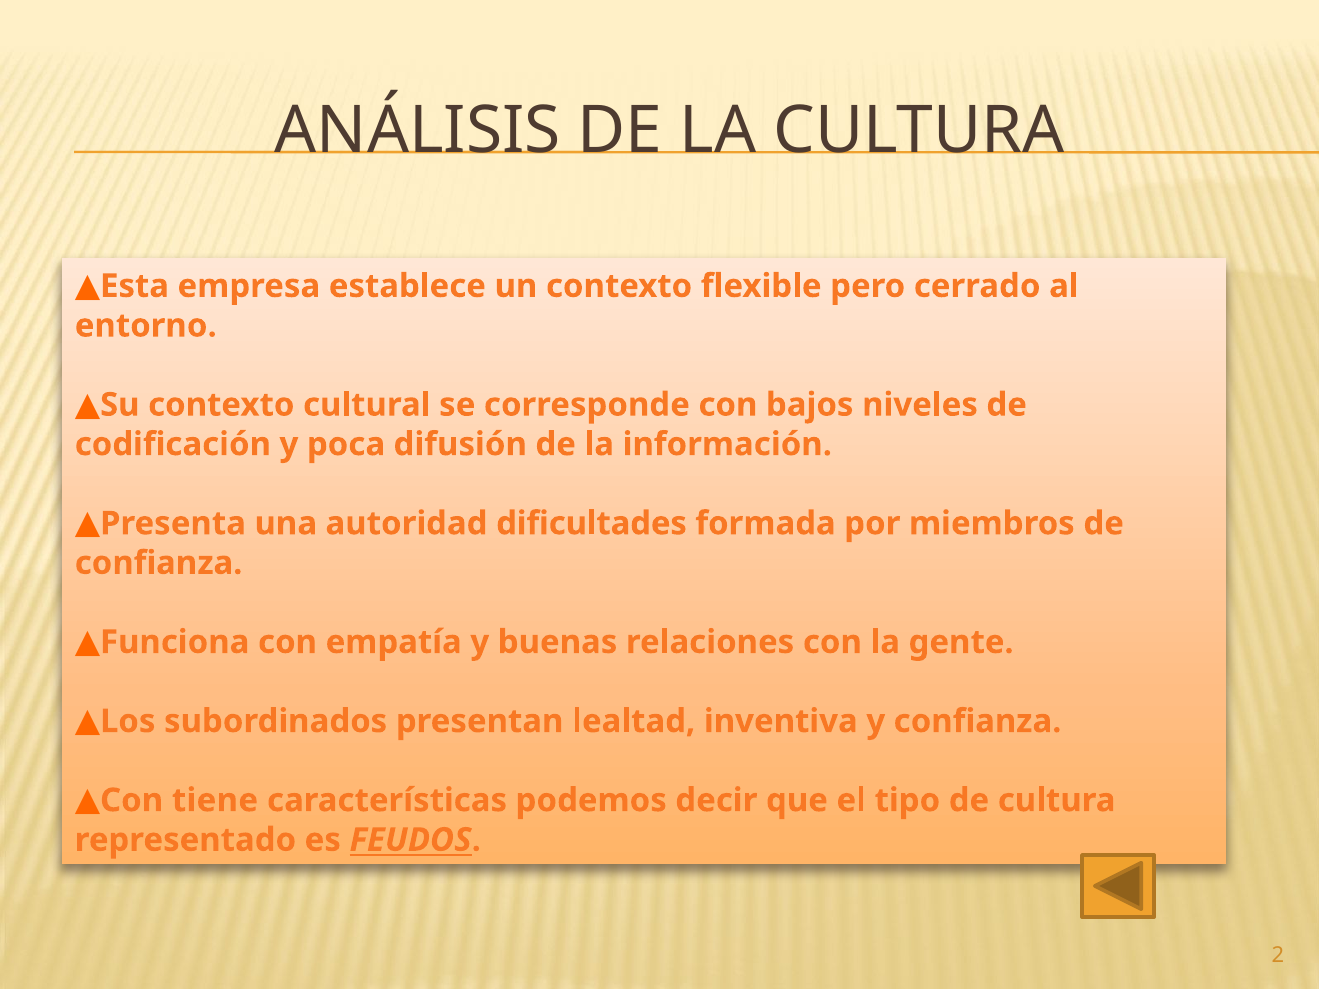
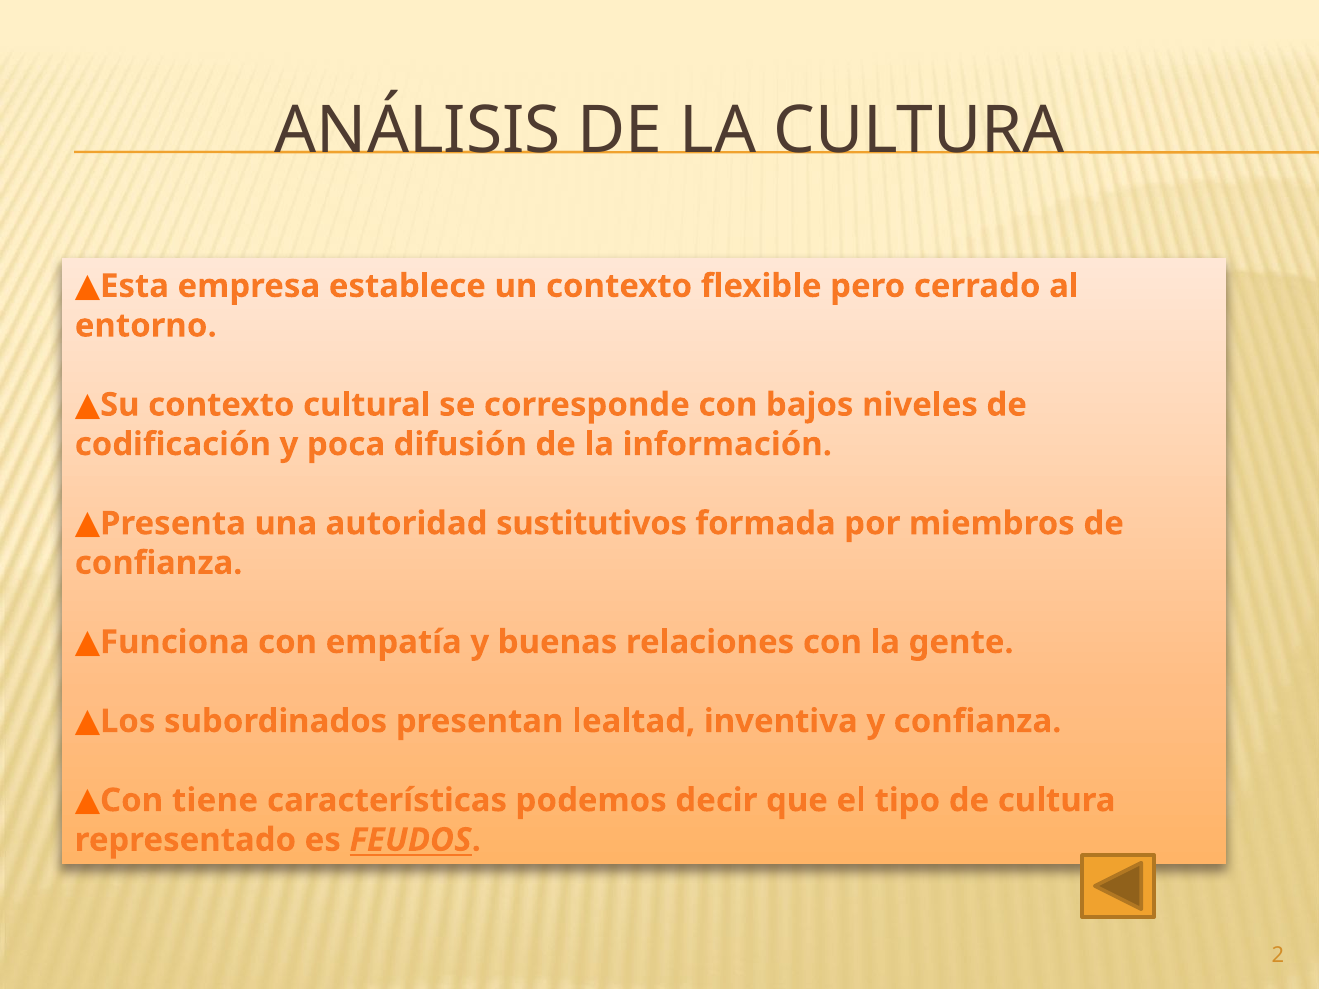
dificultades: dificultades -> sustitutivos
